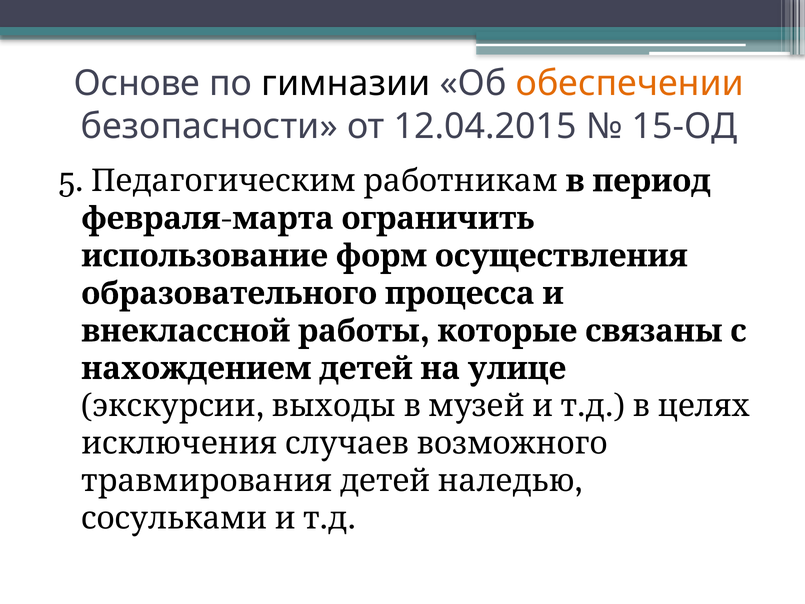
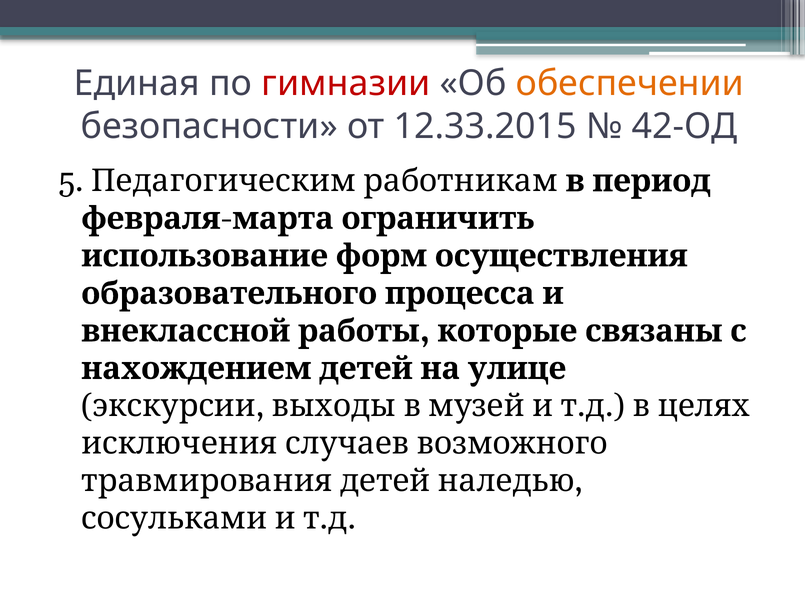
Основе: Основе -> Единая
гимназии colour: black -> red
12.04.2015: 12.04.2015 -> 12.33.2015
15-ОД: 15-ОД -> 42-ОД
